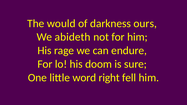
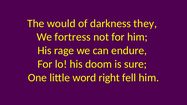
ours: ours -> they
abideth: abideth -> fortress
